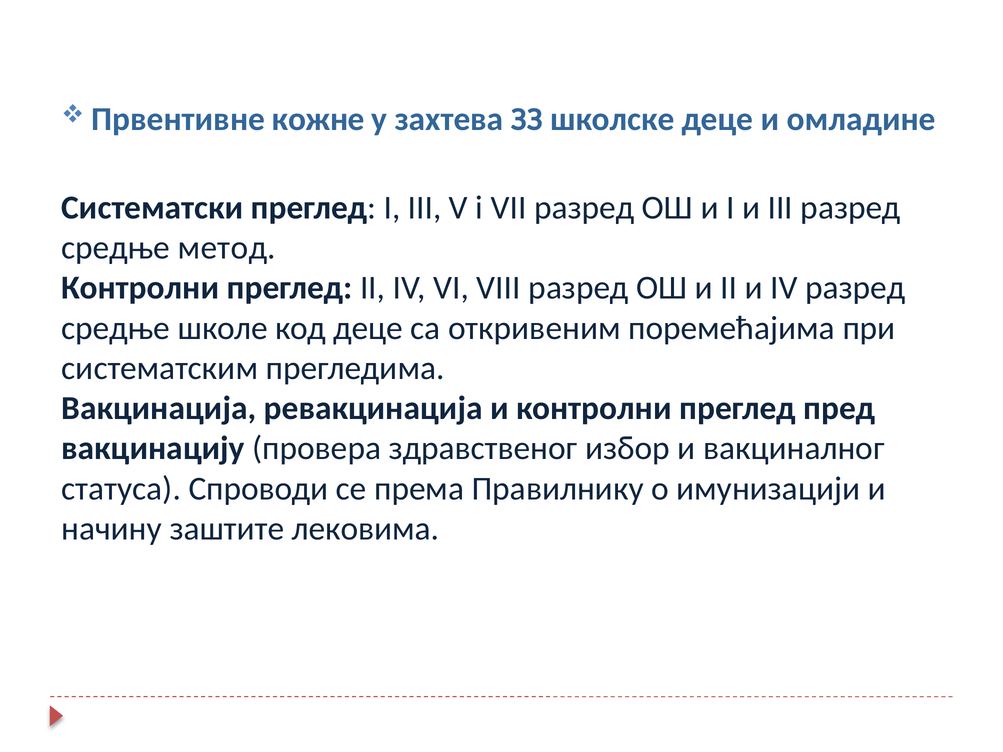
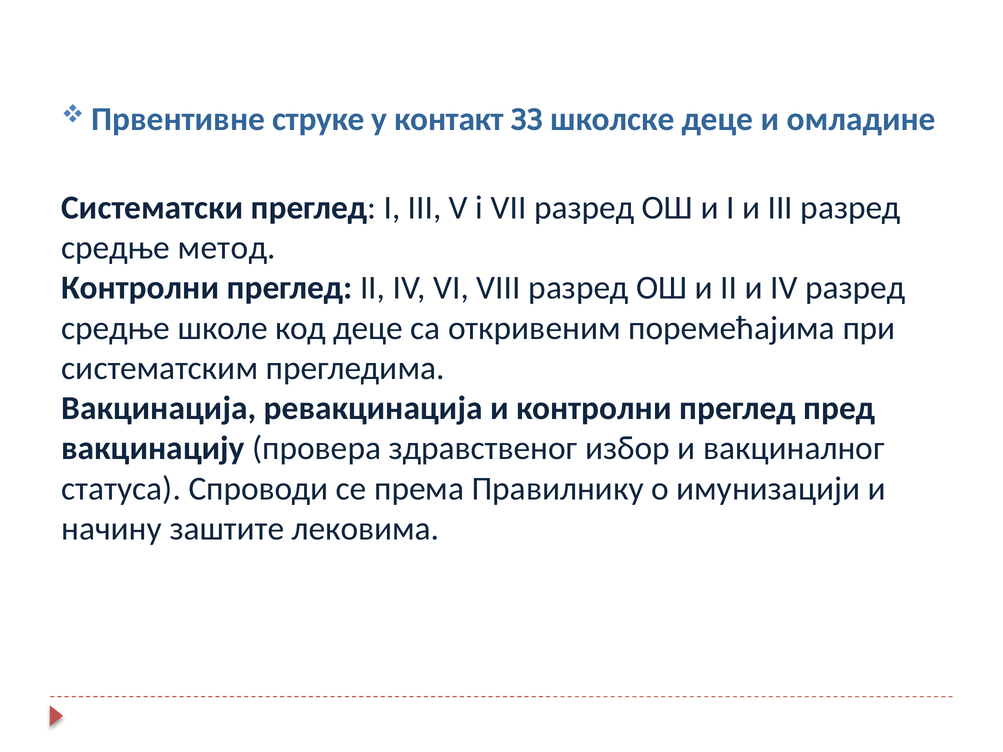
кожне: кожне -> струке
захтева: захтева -> контакт
